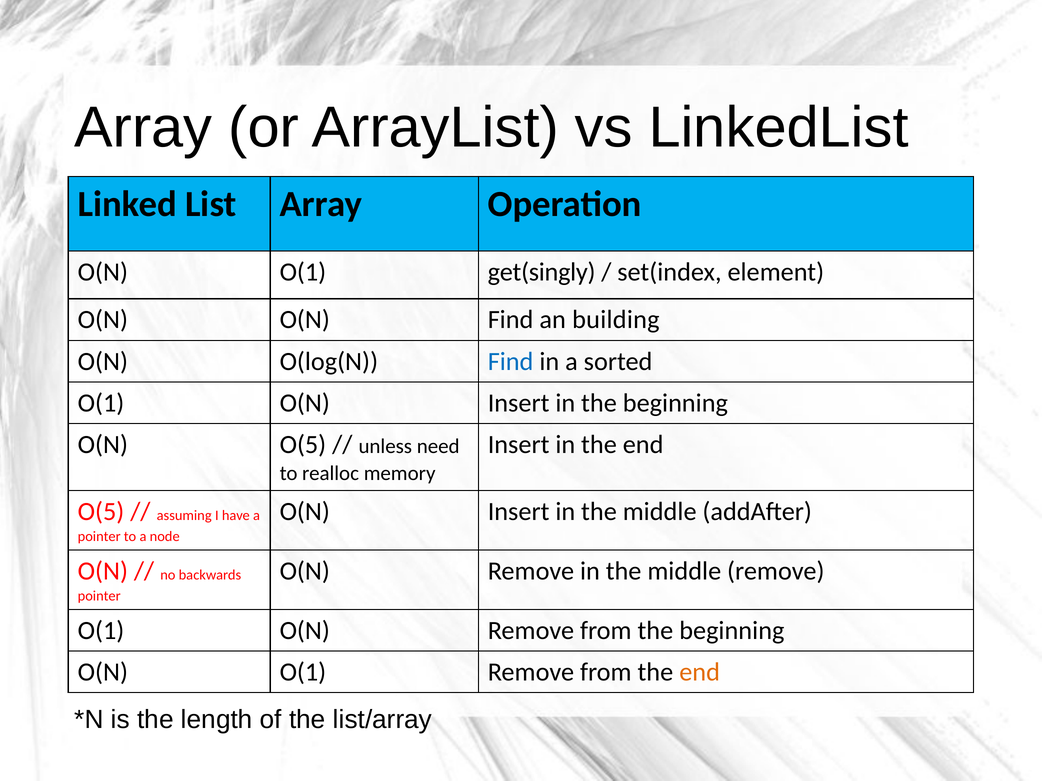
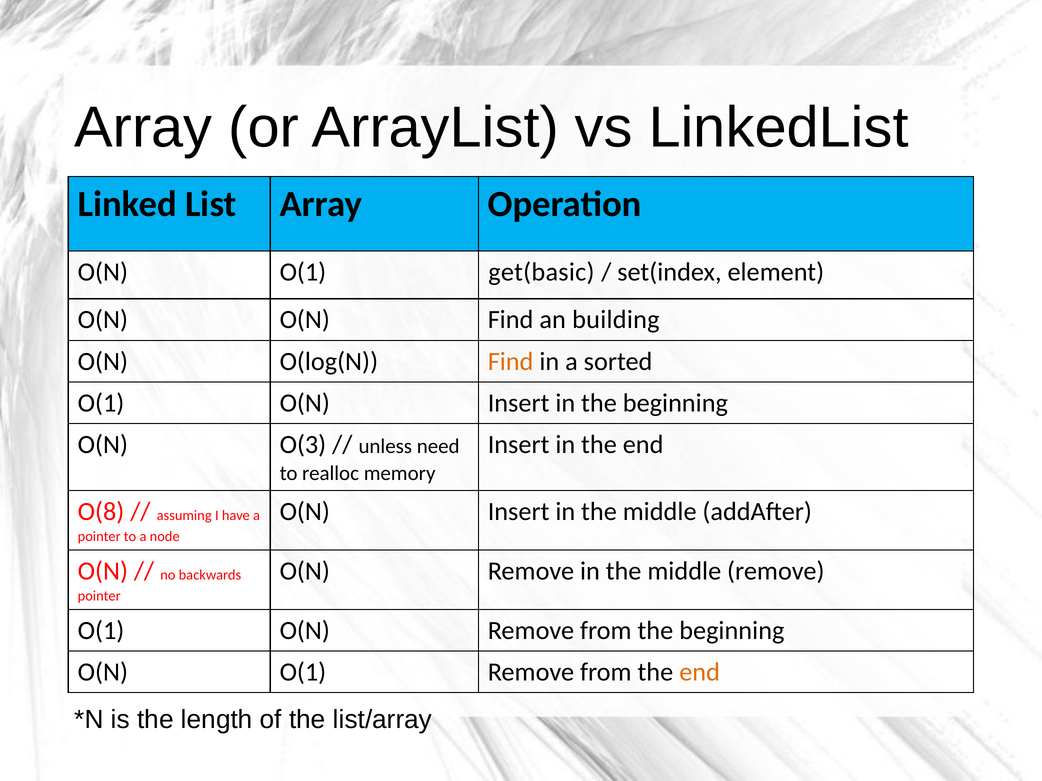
get(singly: get(singly -> get(basic
Find at (511, 362) colour: blue -> orange
O(N O(5: O(5 -> O(3
O(5 at (101, 512): O(5 -> O(8
